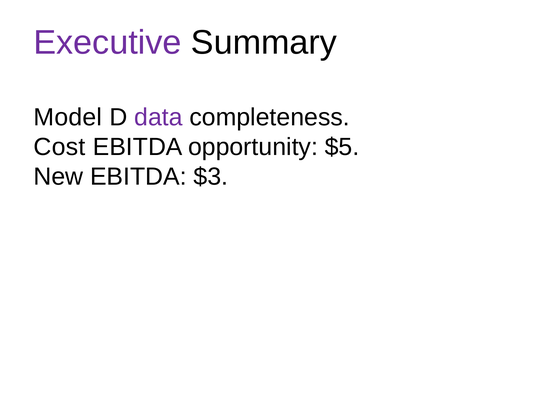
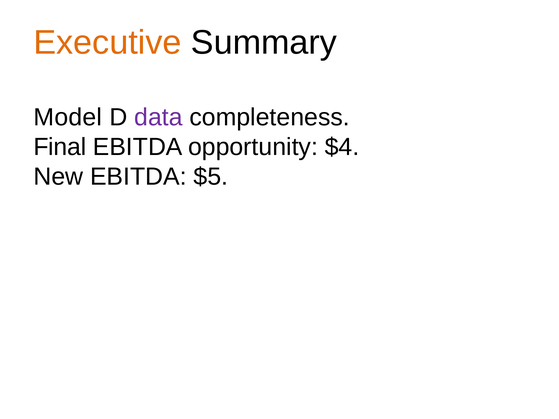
Executive colour: purple -> orange
Cost: Cost -> Final
$5: $5 -> $4
$3: $3 -> $5
